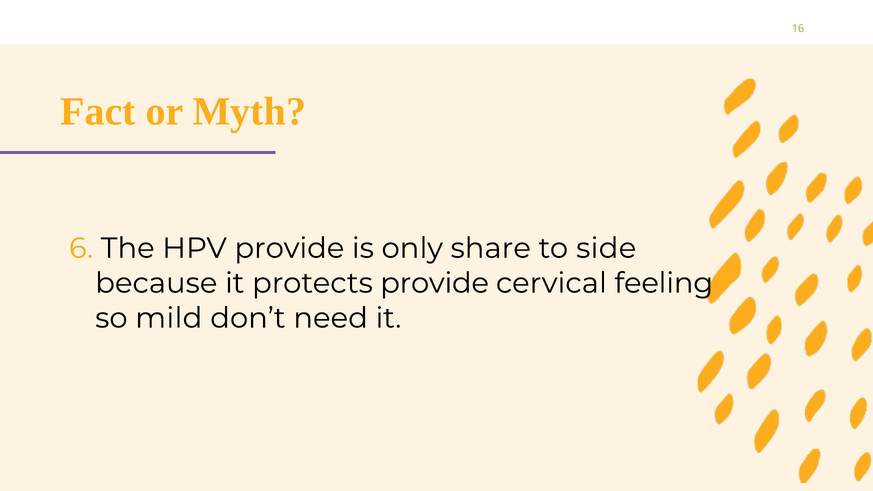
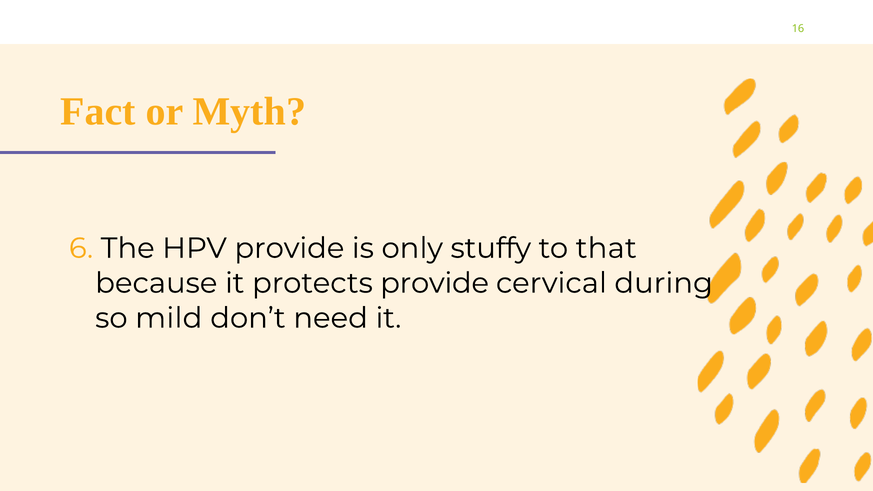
share: share -> stuffy
side: side -> that
feeling: feeling -> during
